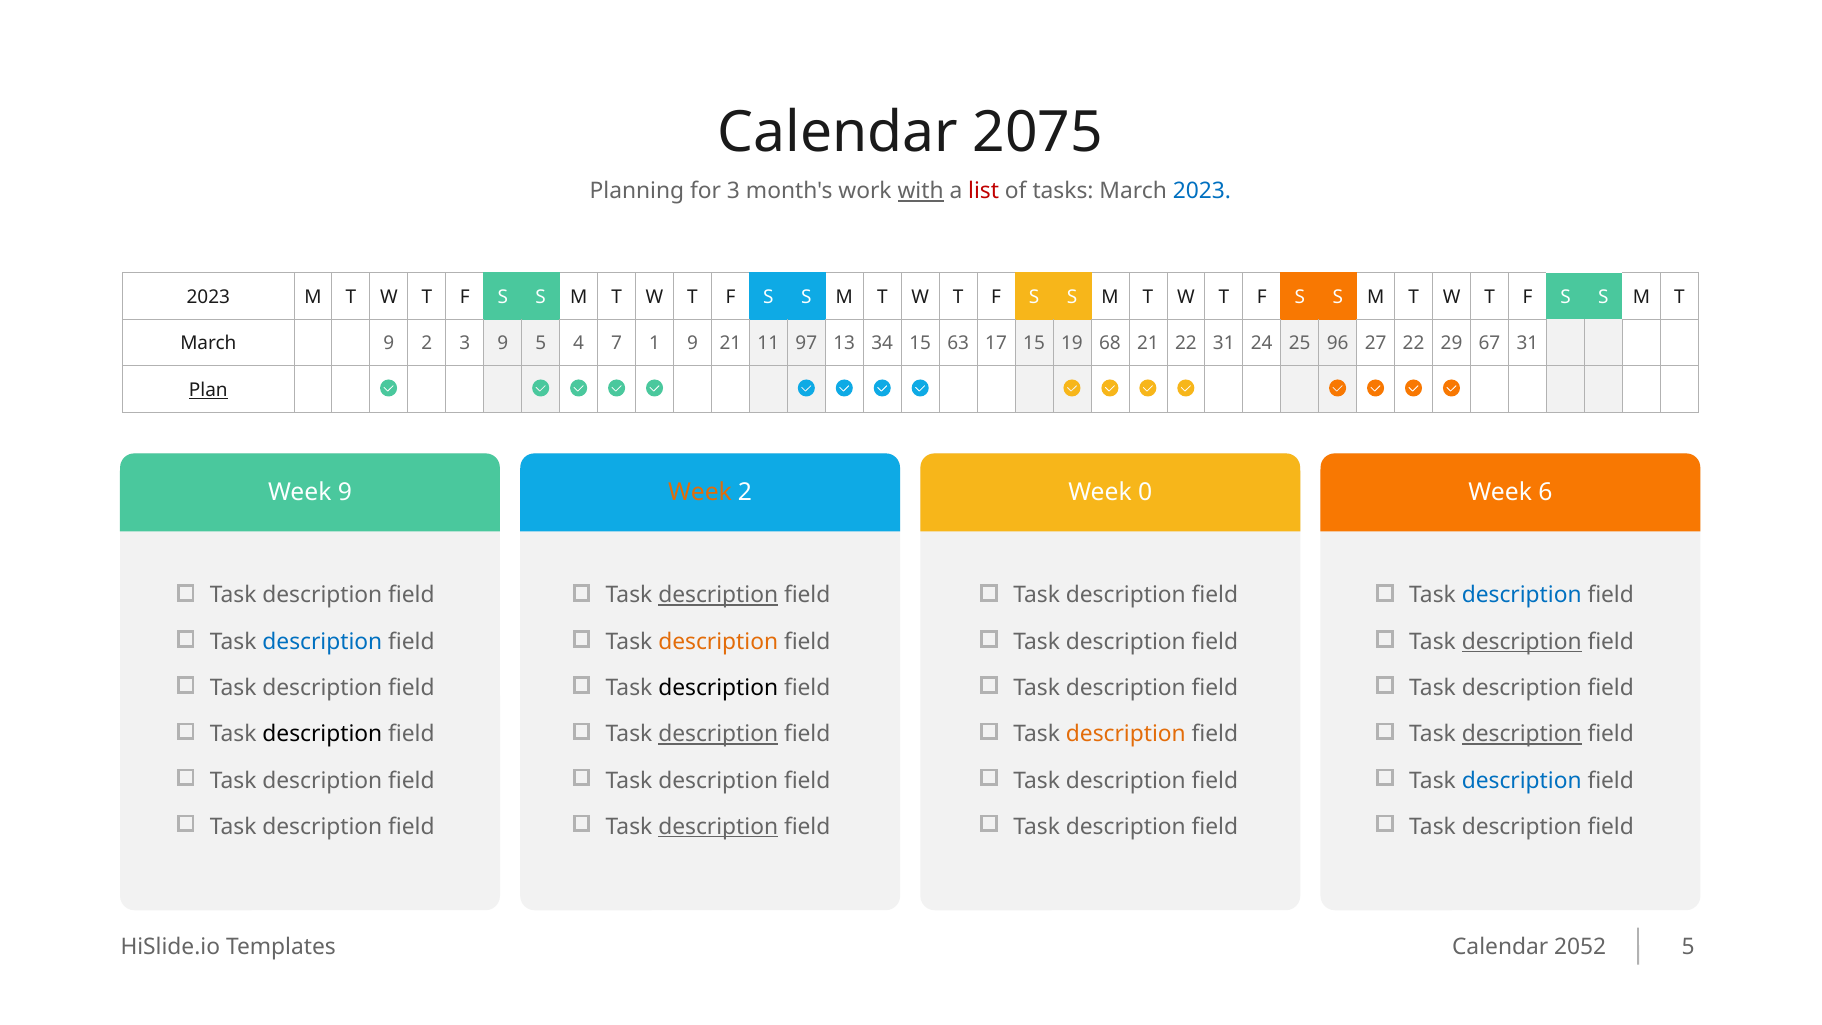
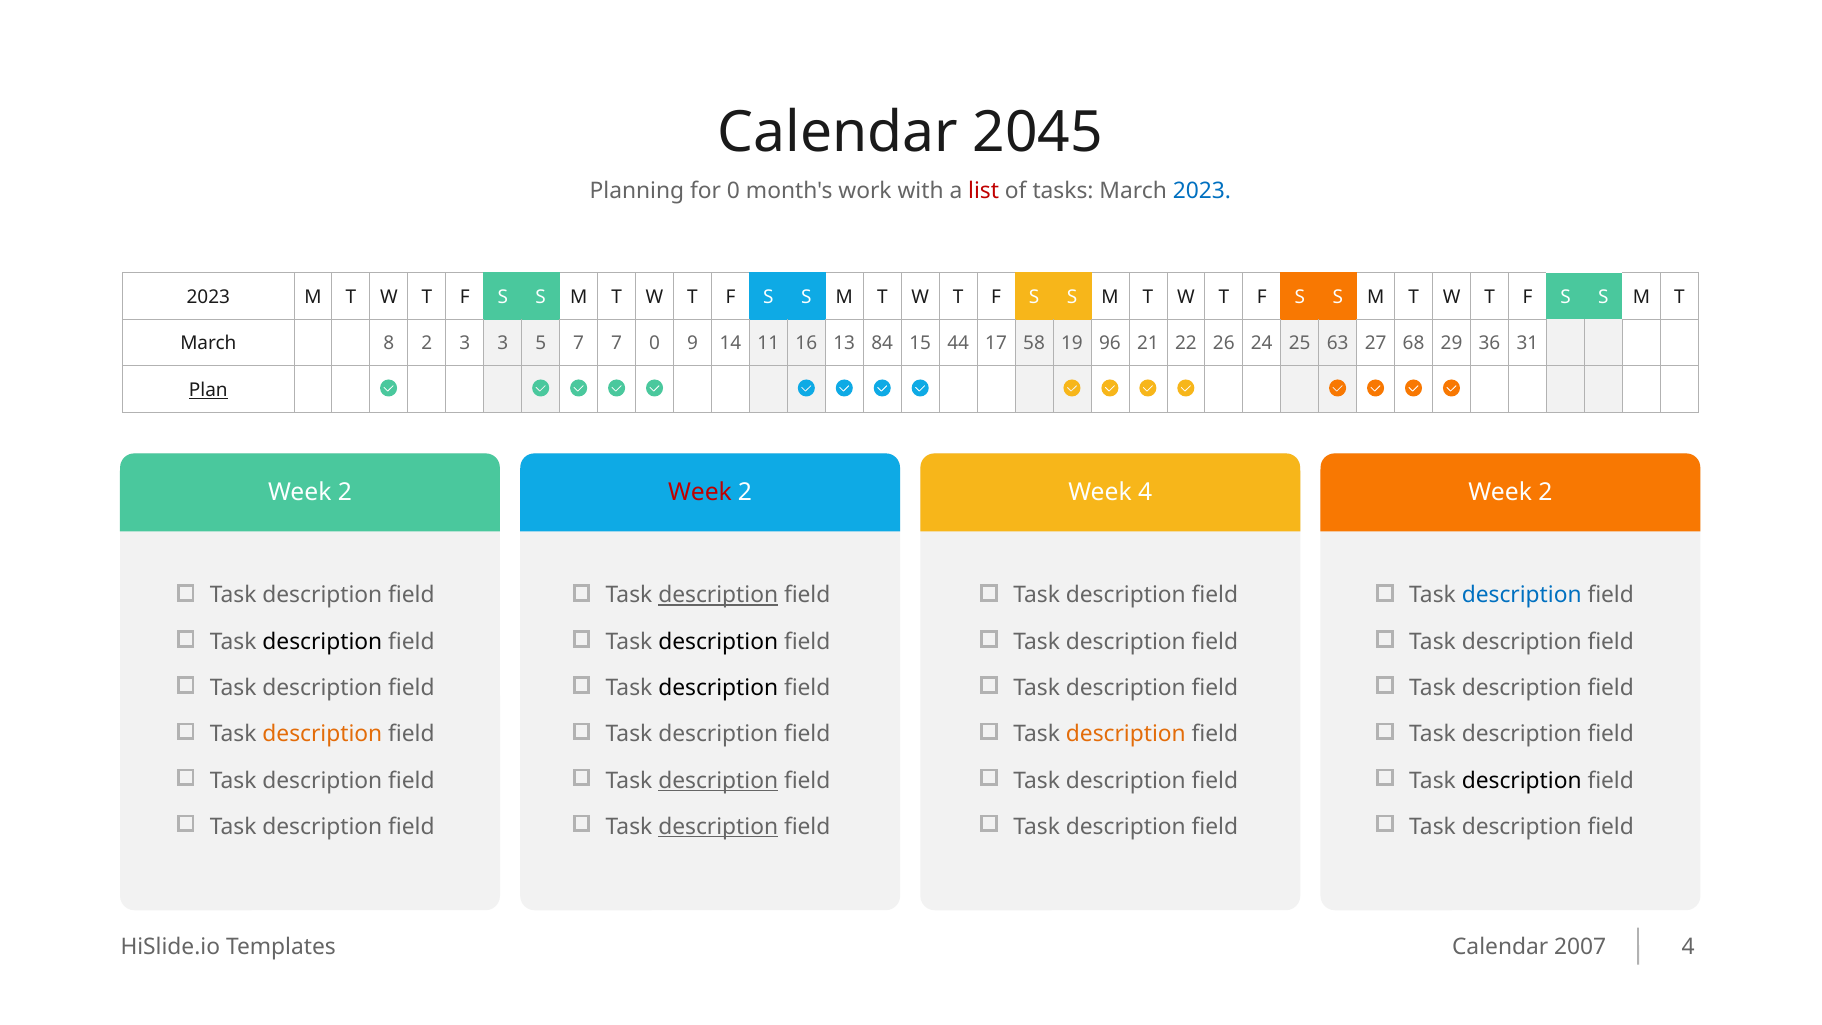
2075: 2075 -> 2045
for 3: 3 -> 0
with underline: present -> none
March 9: 9 -> 8
3 9: 9 -> 3
5 4: 4 -> 7
7 1: 1 -> 0
9 21: 21 -> 14
97: 97 -> 16
34: 34 -> 84
63: 63 -> 44
17 15: 15 -> 58
68: 68 -> 96
22 31: 31 -> 26
96: 96 -> 63
27 22: 22 -> 68
67: 67 -> 36
9 at (345, 493): 9 -> 2
Week at (700, 493) colour: orange -> red
Week 0: 0 -> 4
6 at (1545, 493): 6 -> 2
description at (322, 642) colour: blue -> black
description at (718, 642) colour: orange -> black
description at (1522, 642) underline: present -> none
description at (322, 734) colour: black -> orange
description at (718, 734) underline: present -> none
description at (1522, 734) underline: present -> none
description at (718, 781) underline: none -> present
description at (1522, 781) colour: blue -> black
2052: 2052 -> 2007
5 at (1688, 947): 5 -> 4
